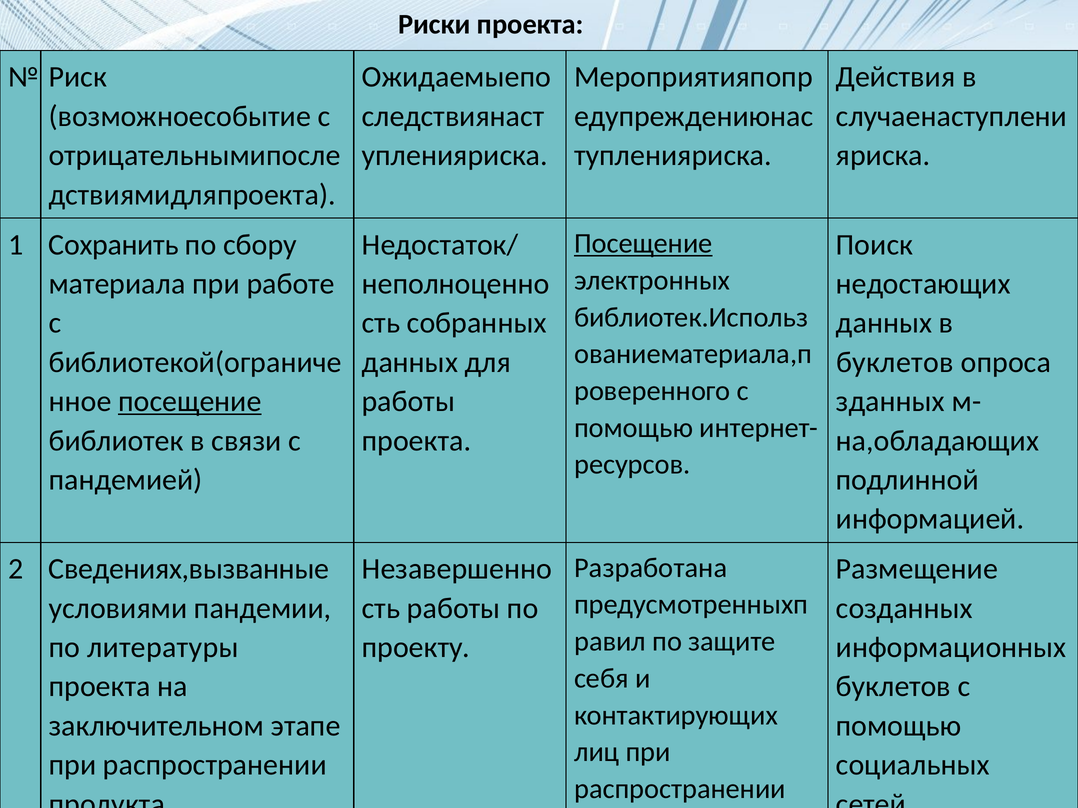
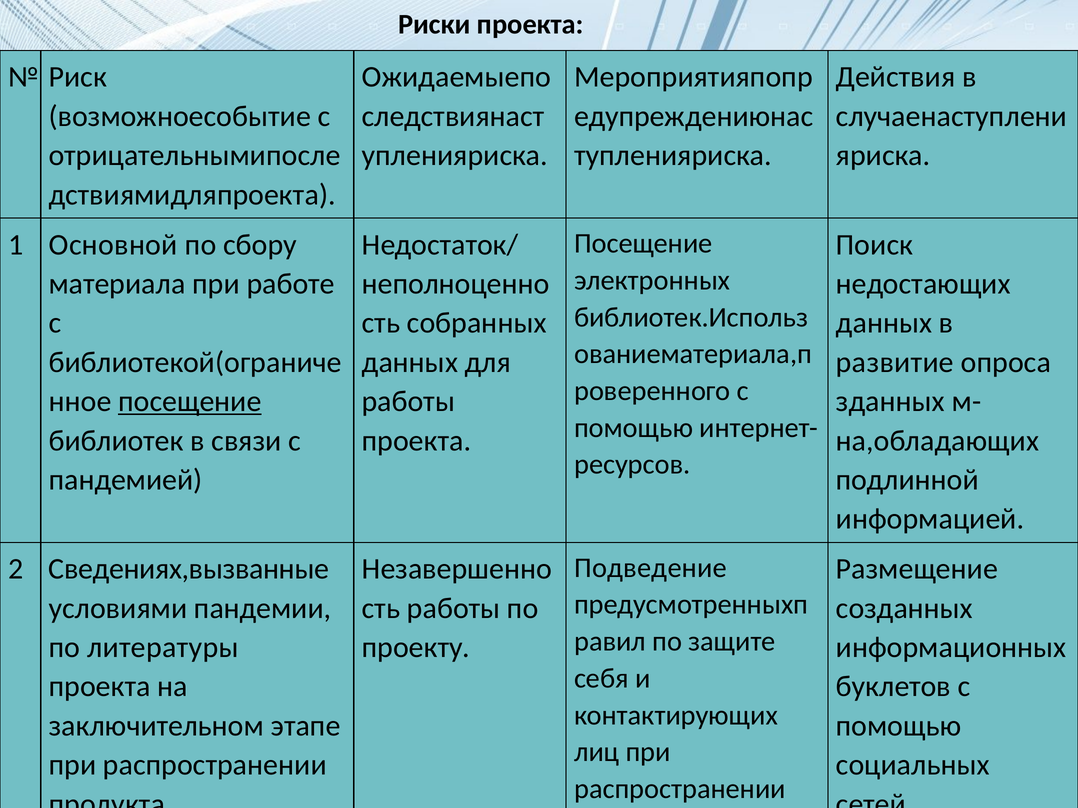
Посещение at (643, 244) underline: present -> none
Сохранить: Сохранить -> Основной
буклетов at (895, 362): буклетов -> развитие
Разработана: Разработана -> Подведение
